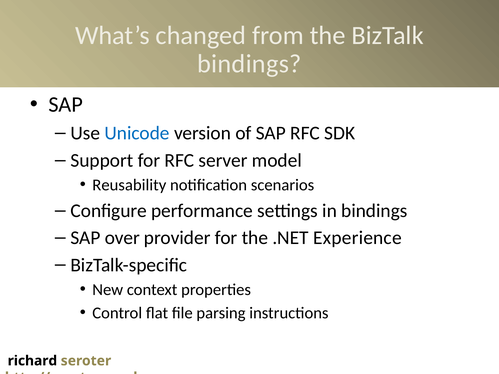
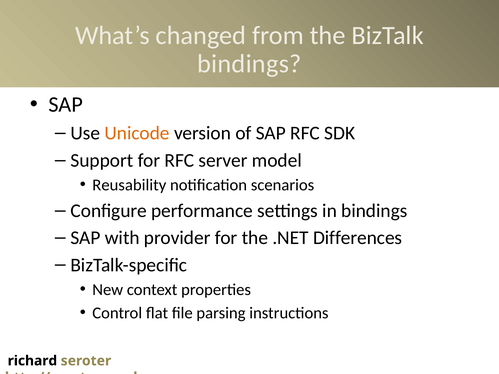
Unicode colour: blue -> orange
over: over -> with
Experience: Experience -> Differences
